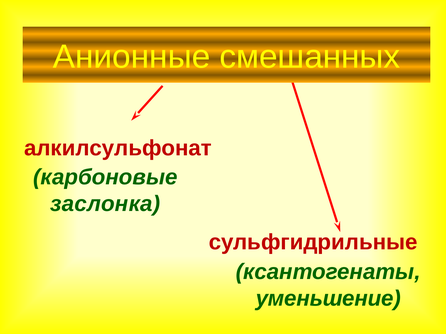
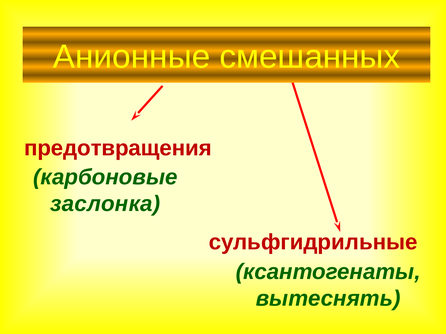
алкилсульфонат: алкилсульфонат -> предотвращения
уменьшение: уменьшение -> вытеснять
